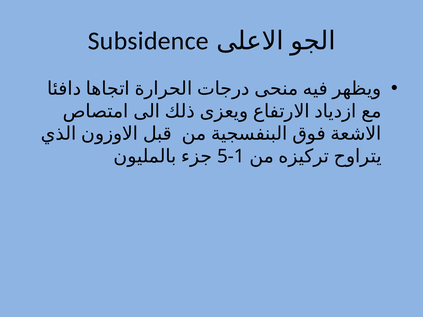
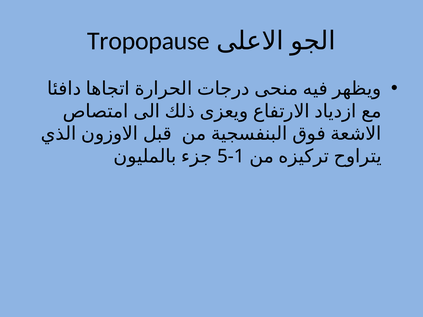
Subsidence: Subsidence -> Tropopause
